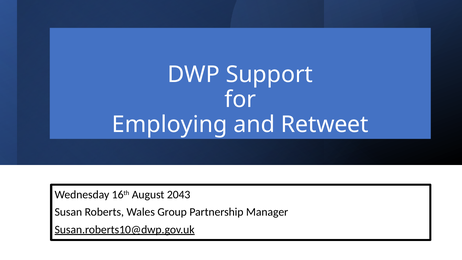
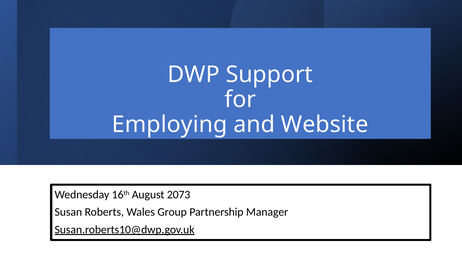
Retweet: Retweet -> Website
2043: 2043 -> 2073
